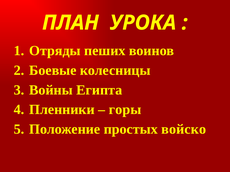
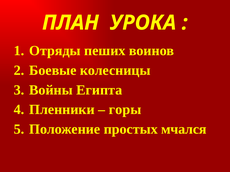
войско: войско -> мчался
